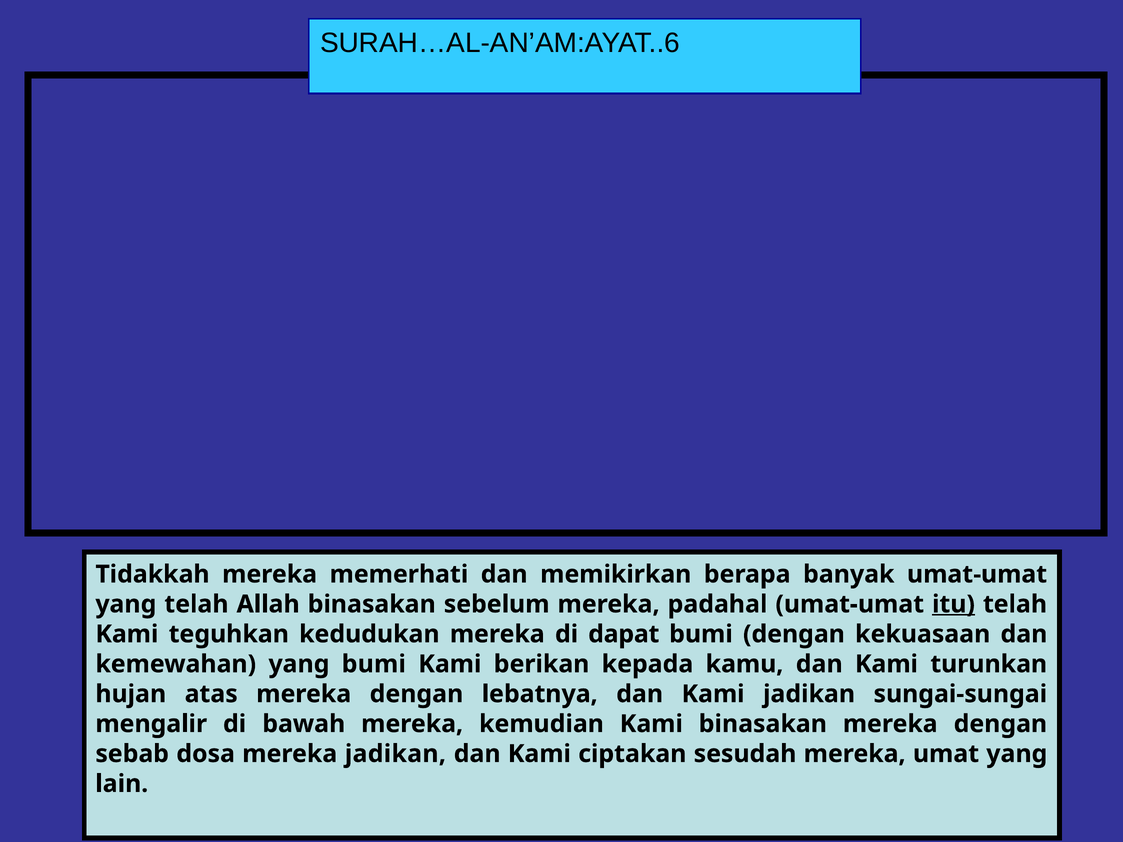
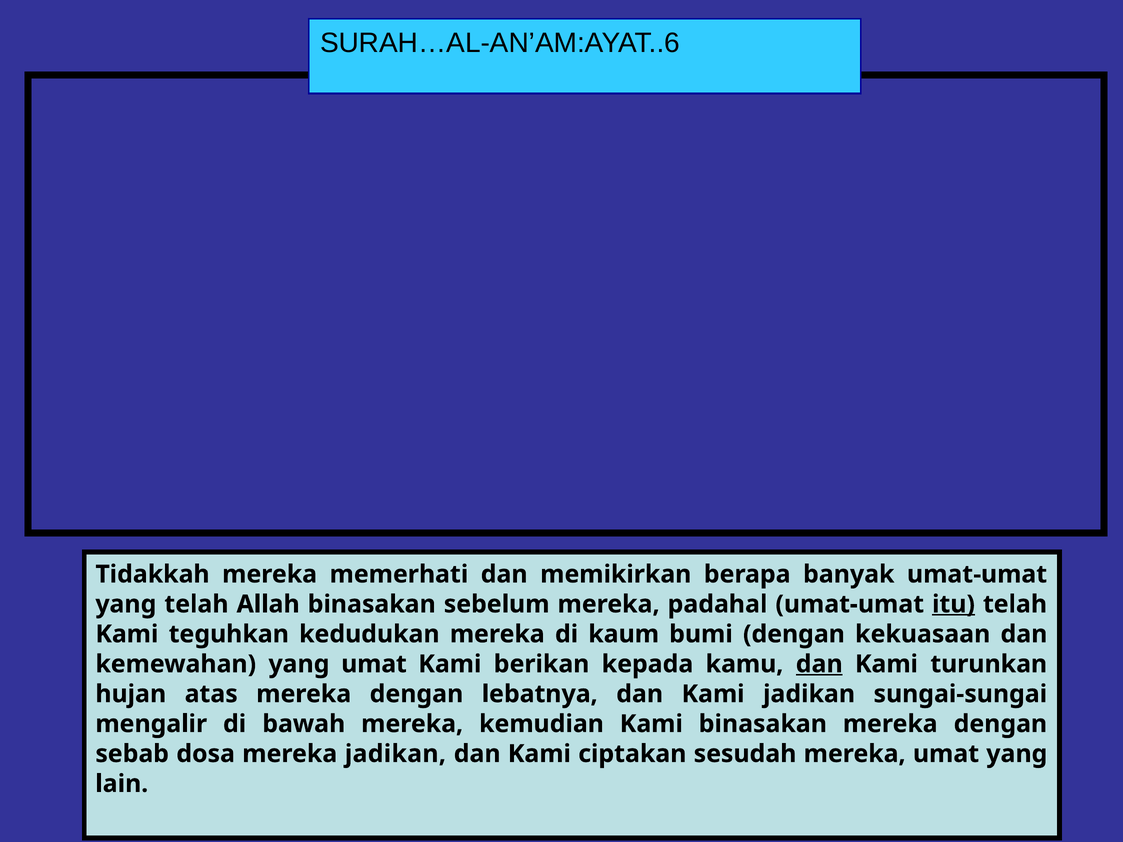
dapat: dapat -> kaum
yang bumi: bumi -> umat
dan at (819, 664) underline: none -> present
